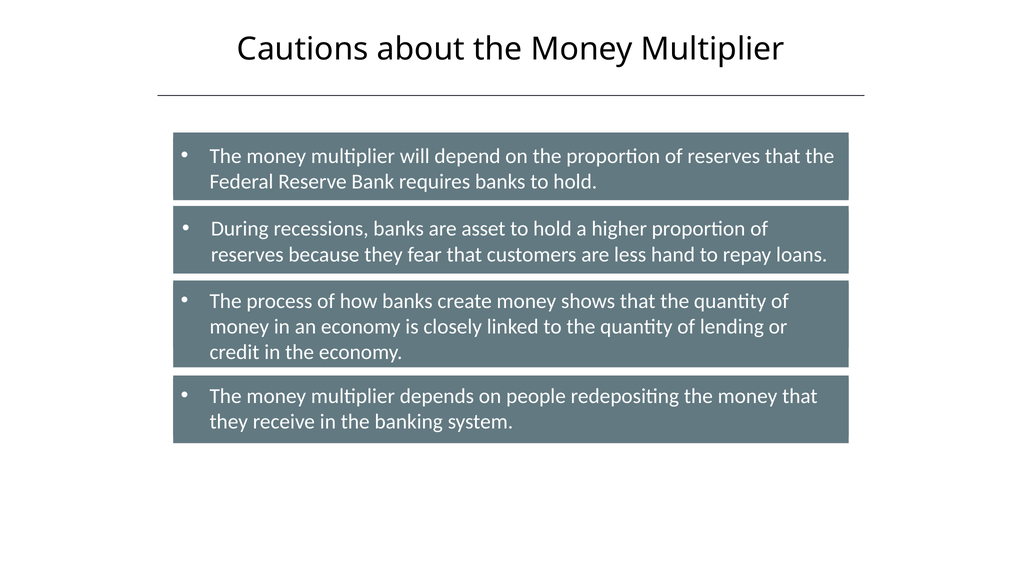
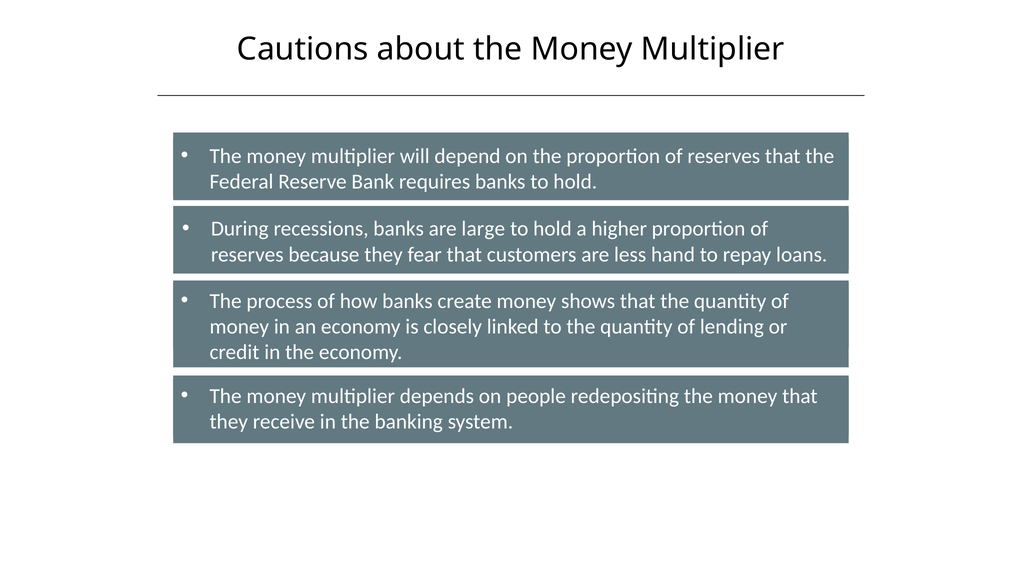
asset: asset -> large
